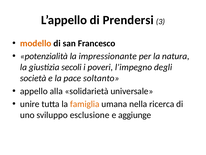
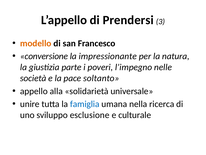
potenzialità: potenzialità -> conversione
secoli: secoli -> parte
degli: degli -> nelle
famiglia colour: orange -> blue
aggiunge: aggiunge -> culturale
